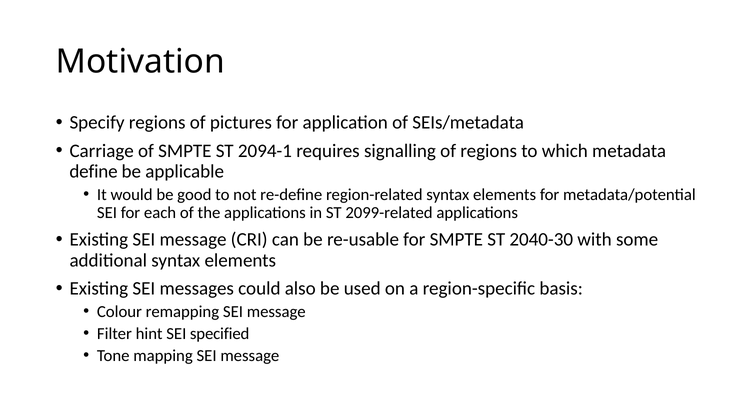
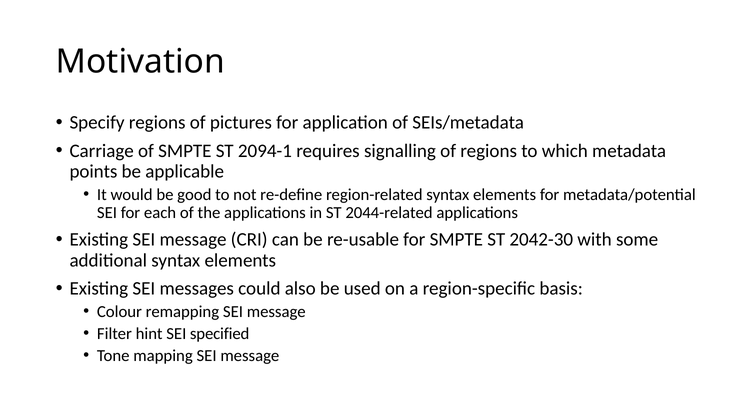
define: define -> points
2099-related: 2099-related -> 2044-related
2040-30: 2040-30 -> 2042-30
